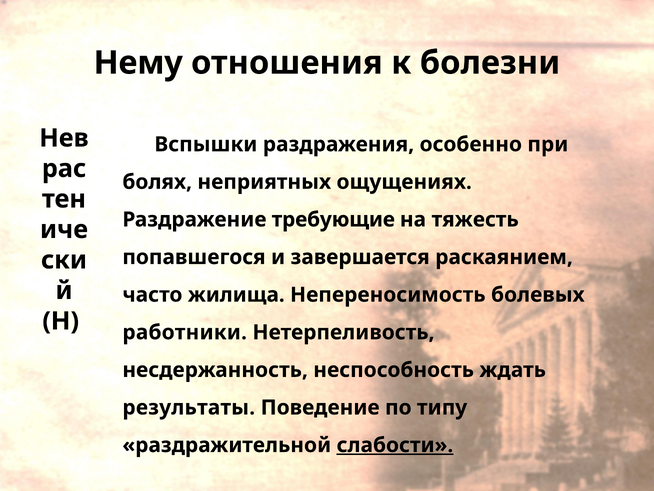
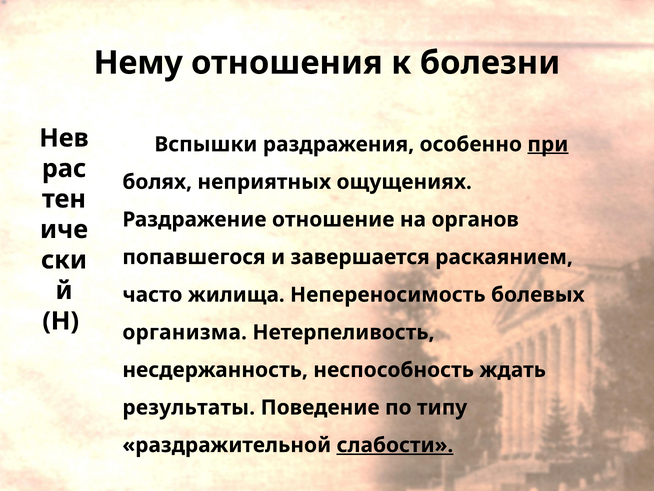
при underline: none -> present
требующие: требующие -> отношение
тяжесть: тяжесть -> органов
работники: работники -> организма
